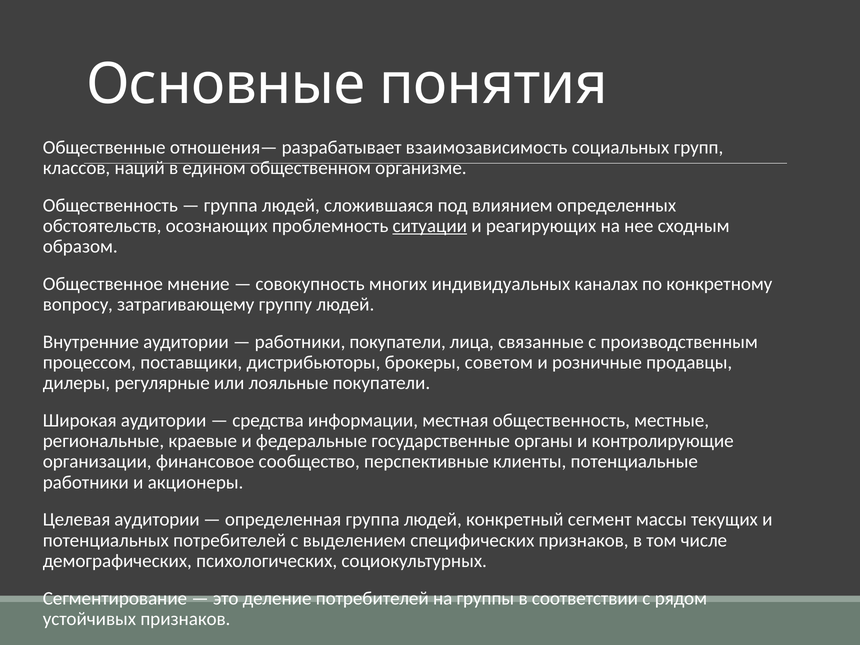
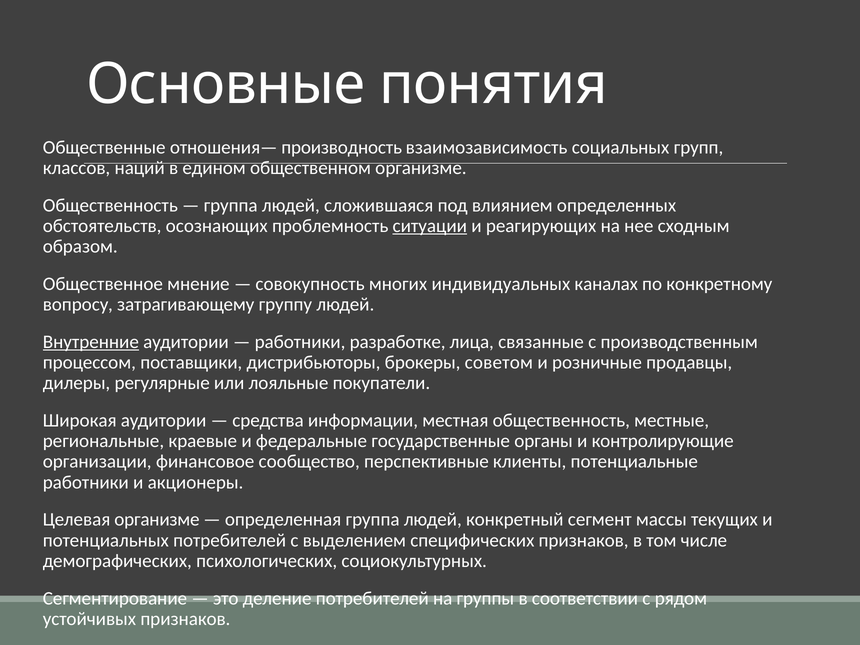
разрабатывает: разрабатывает -> производность
Внутренние underline: none -> present
работники покупатели: покупатели -> разработке
Целевая аудитории: аудитории -> организме
